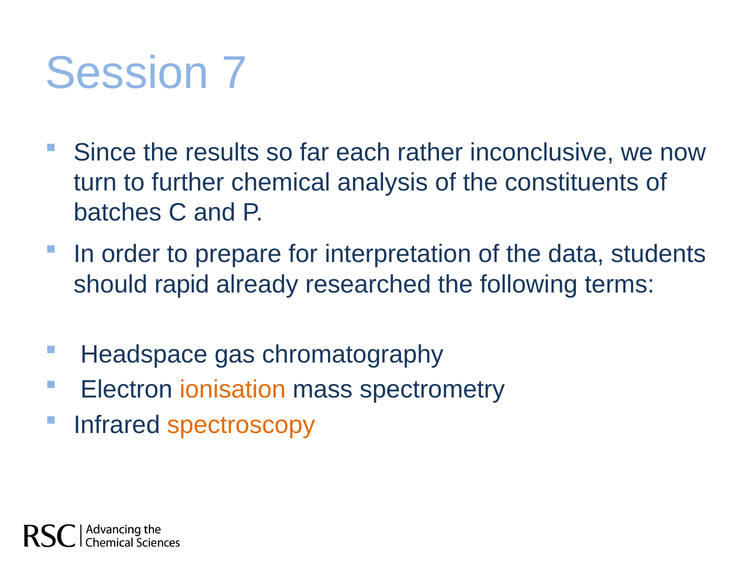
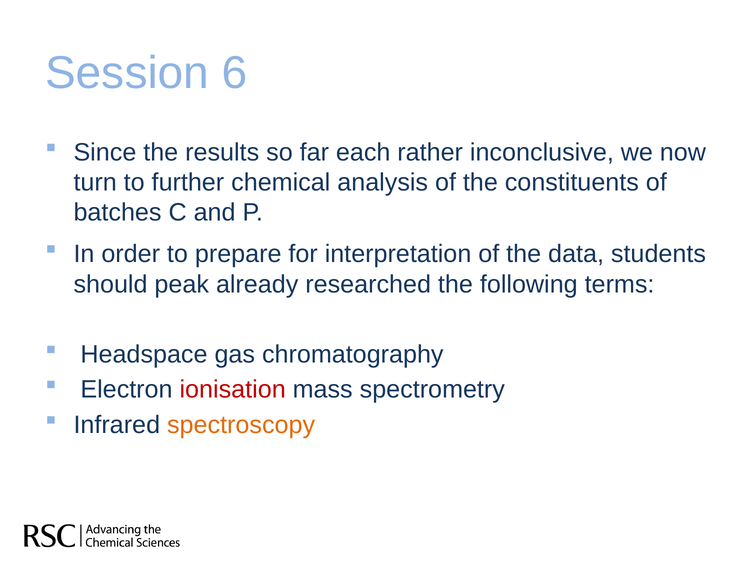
7: 7 -> 6
rapid: rapid -> peak
ionisation colour: orange -> red
